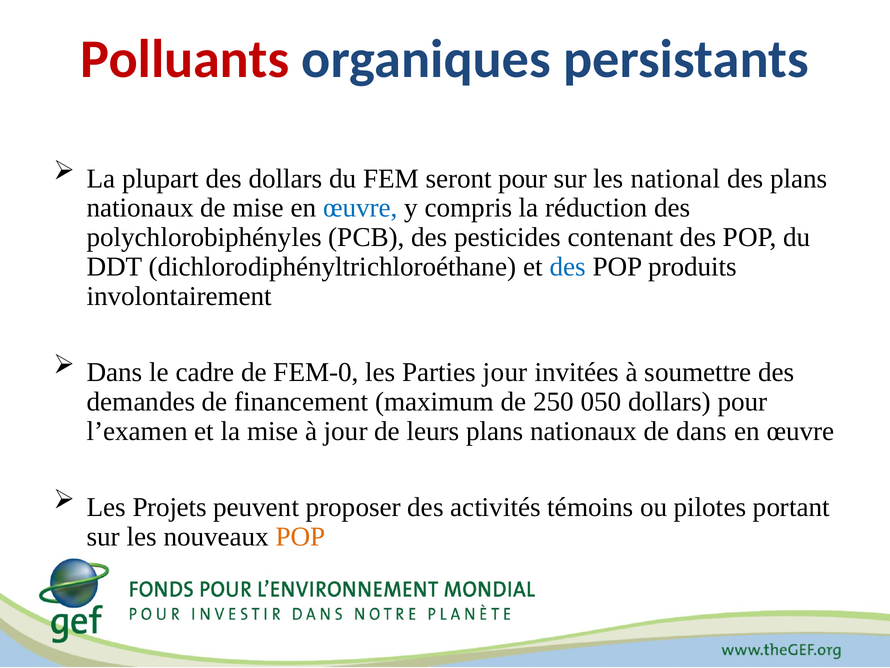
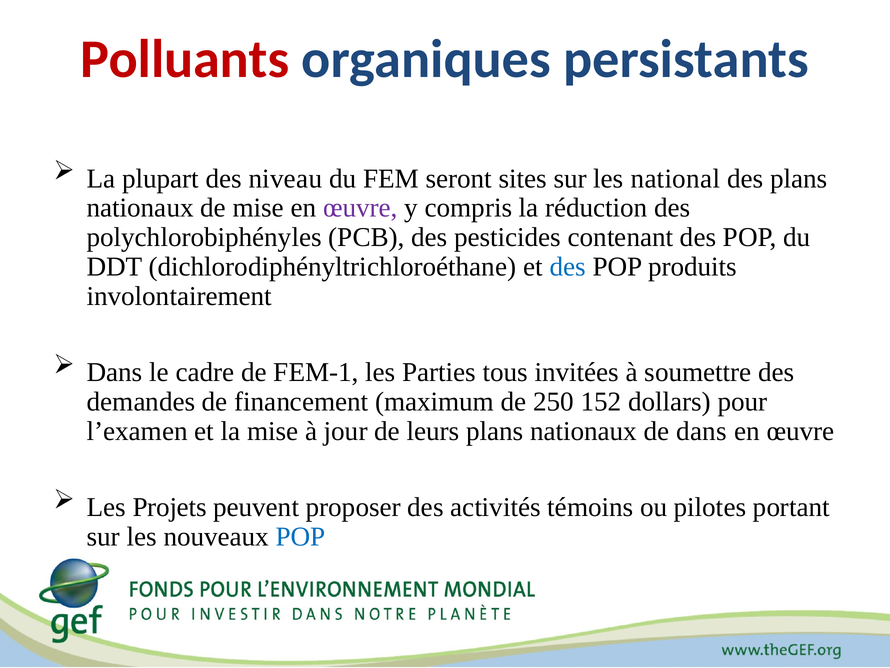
des dollars: dollars -> niveau
seront pour: pour -> sites
œuvre at (360, 208) colour: blue -> purple
FEM-0: FEM-0 -> FEM-1
Parties jour: jour -> tous
050: 050 -> 152
POP at (301, 536) colour: orange -> blue
